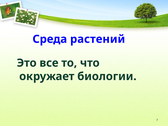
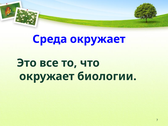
Среда растений: растений -> окружает
